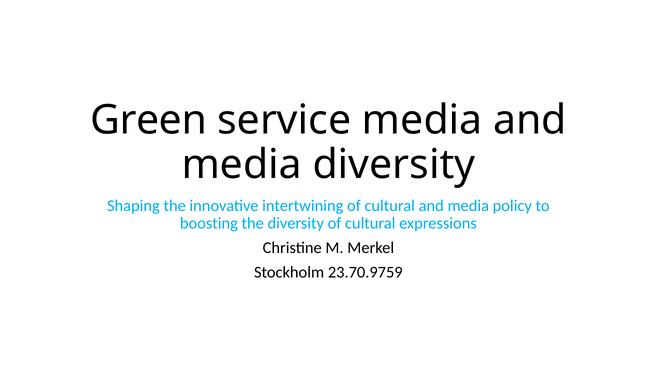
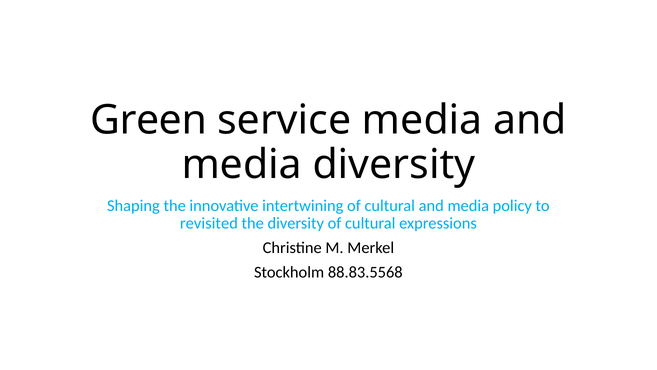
boosting: boosting -> revisited
23.70.9759: 23.70.9759 -> 88.83.5568
